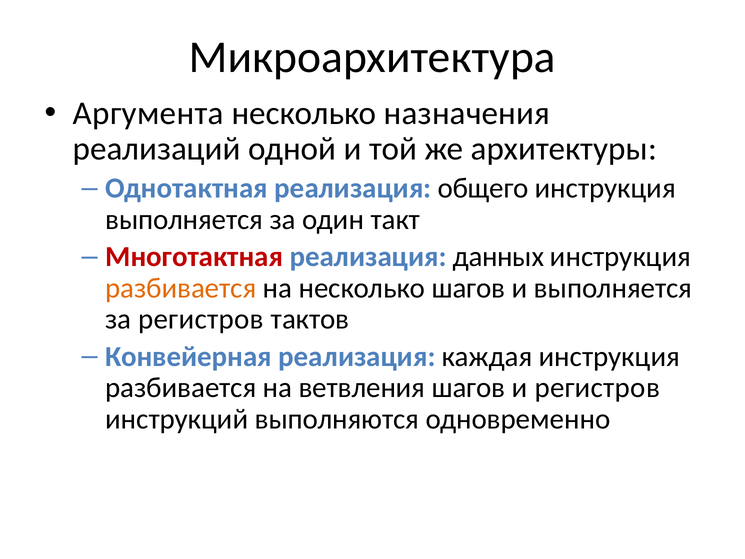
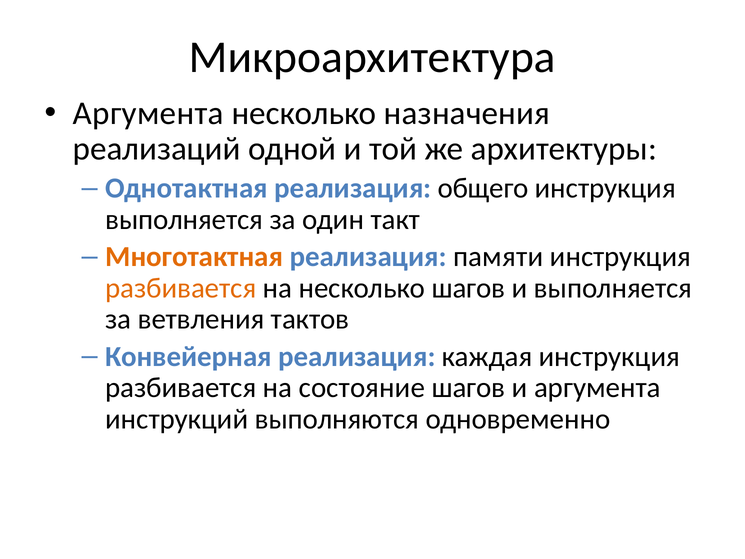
Многотактная colour: red -> orange
данных: данных -> памяти
за регистров: регистров -> ветвления
ветвления: ветвления -> состояние
и регистров: регистров -> аргумента
